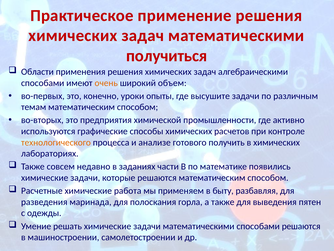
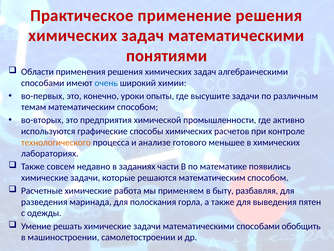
получиться: получиться -> понятиями
очень colour: orange -> blue
объем: объем -> химии
получить: получить -> меньшее
способами решаются: решаются -> обобщить
